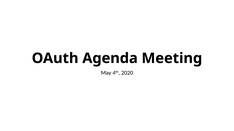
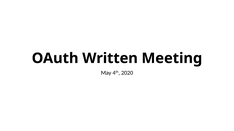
Agenda: Agenda -> Written
